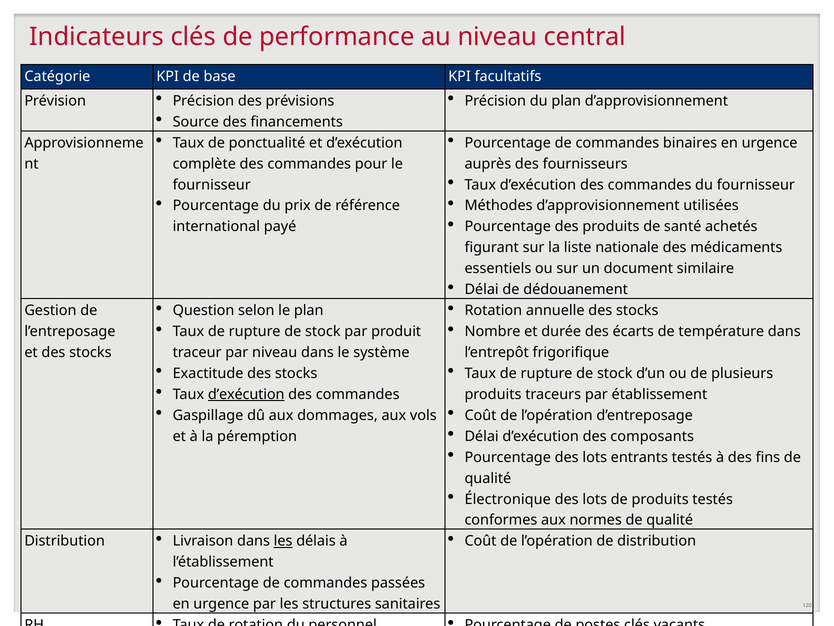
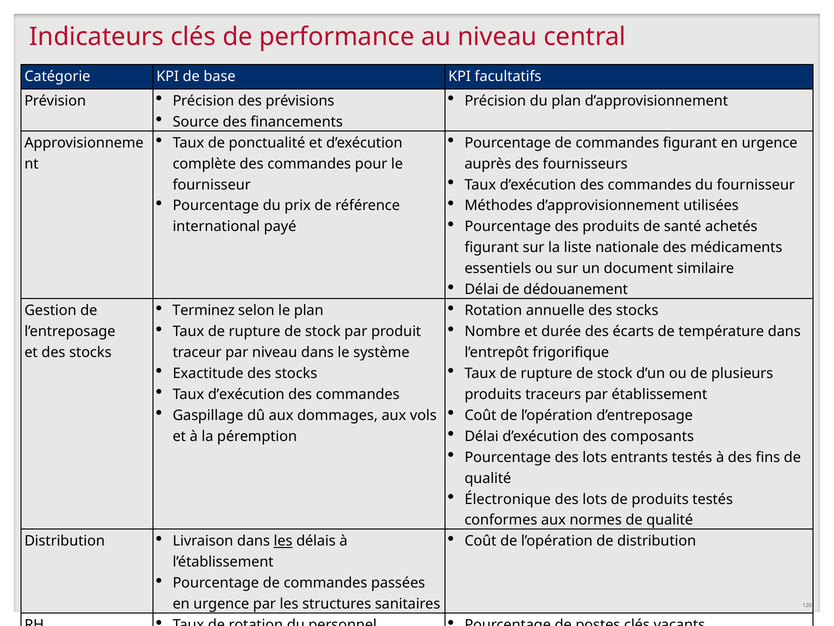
commandes binaires: binaires -> figurant
Question: Question -> Terminez
d’exécution at (246, 394) underline: present -> none
